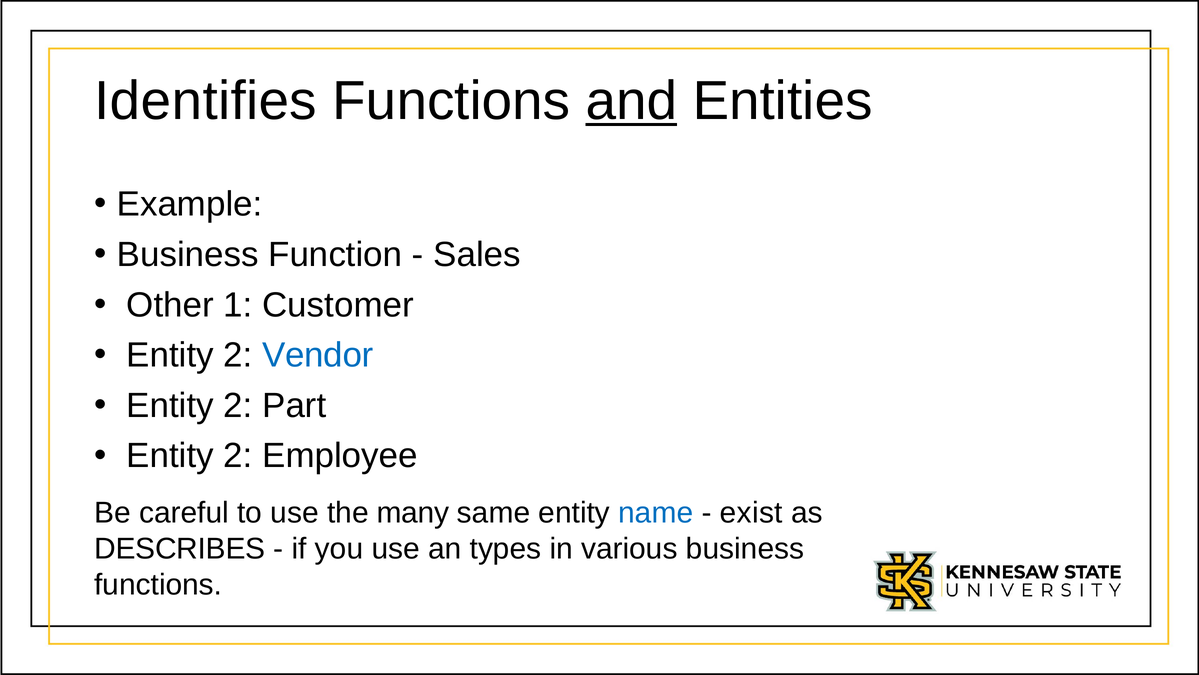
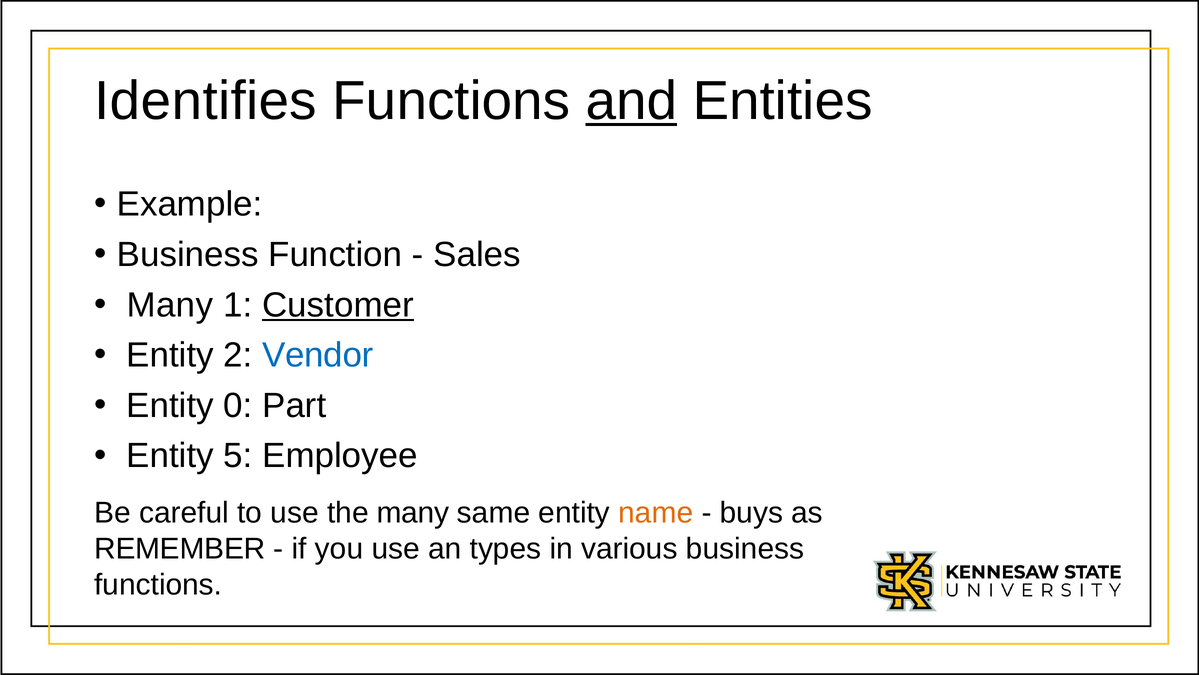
Other at (170, 305): Other -> Many
Customer underline: none -> present
2 at (238, 405): 2 -> 0
2 at (238, 456): 2 -> 5
name colour: blue -> orange
exist: exist -> buys
DESCRIBES: DESCRIBES -> REMEMBER
